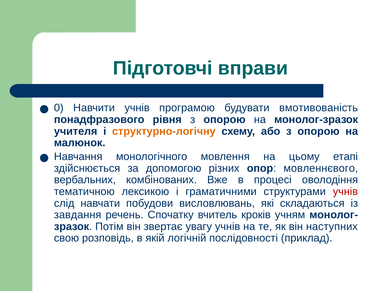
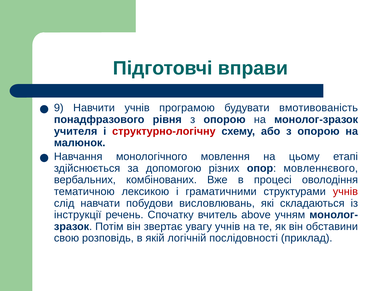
0: 0 -> 9
структурно-логічну colour: orange -> red
завдання: завдання -> інструкції
кроків: кроків -> above
наступних: наступних -> обставини
